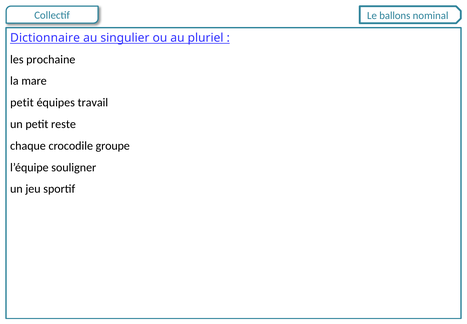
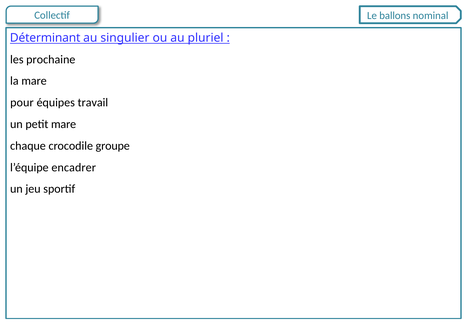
Dictionnaire: Dictionnaire -> Déterminant
petit at (22, 102): petit -> pour
petit reste: reste -> mare
souligner: souligner -> encadrer
